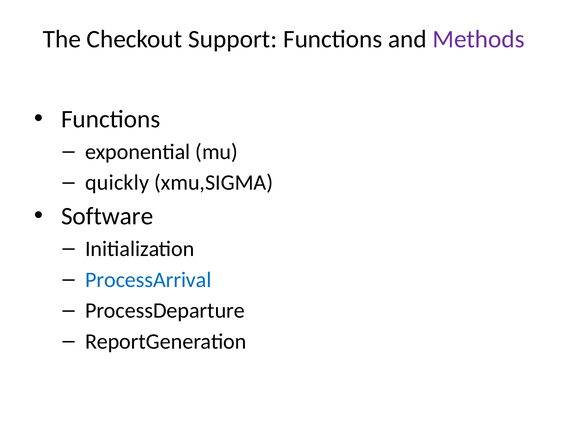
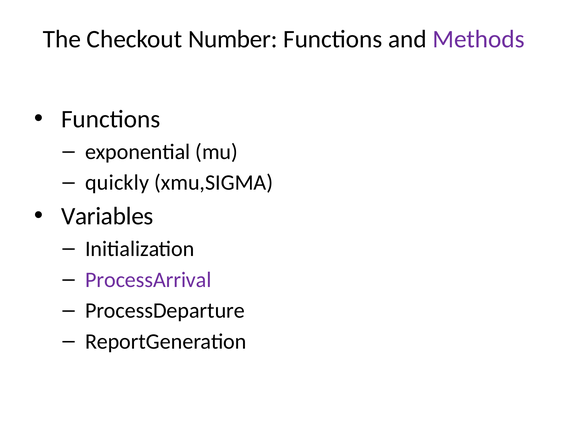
Support: Support -> Number
Software: Software -> Variables
ProcessArrival colour: blue -> purple
